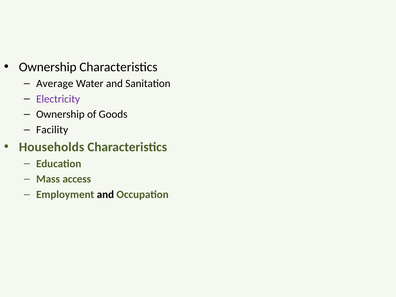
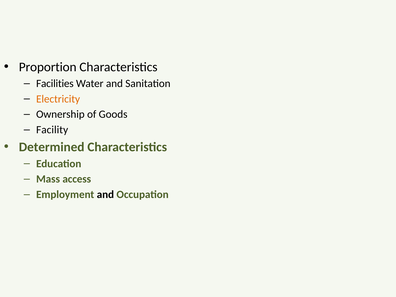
Ownership at (48, 67): Ownership -> Proportion
Average: Average -> Facilities
Electricity colour: purple -> orange
Households: Households -> Determined
